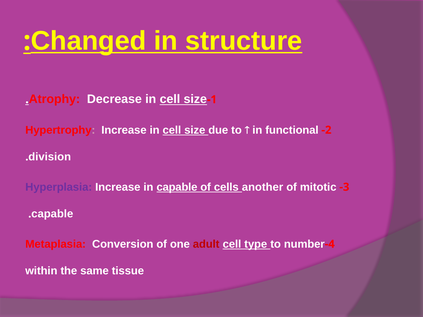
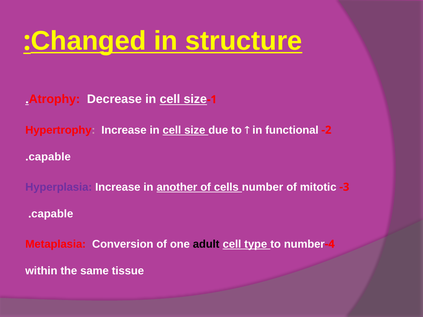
division at (50, 157): division -> capable
in capable: capable -> another
cells another: another -> number
adult colour: red -> black
